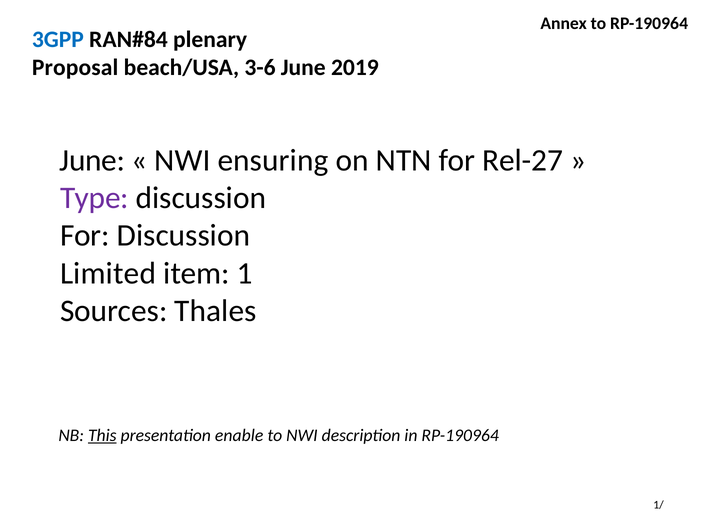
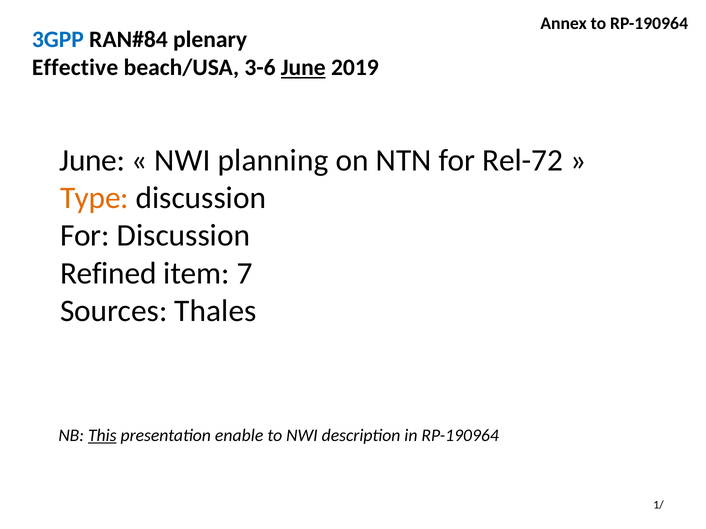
Proposal: Proposal -> Effective
June at (303, 68) underline: none -> present
ensuring: ensuring -> planning
Rel-27: Rel-27 -> Rel-72
Type colour: purple -> orange
Limited: Limited -> Refined
1: 1 -> 7
